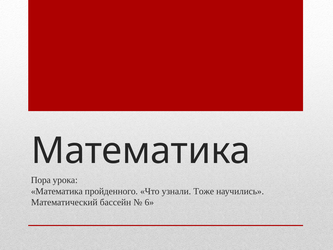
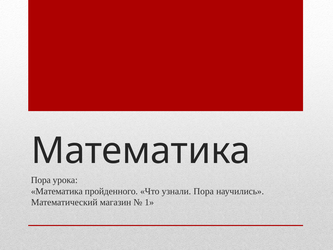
узнали Тоже: Тоже -> Пора
бассейн: бассейн -> магазин
6: 6 -> 1
